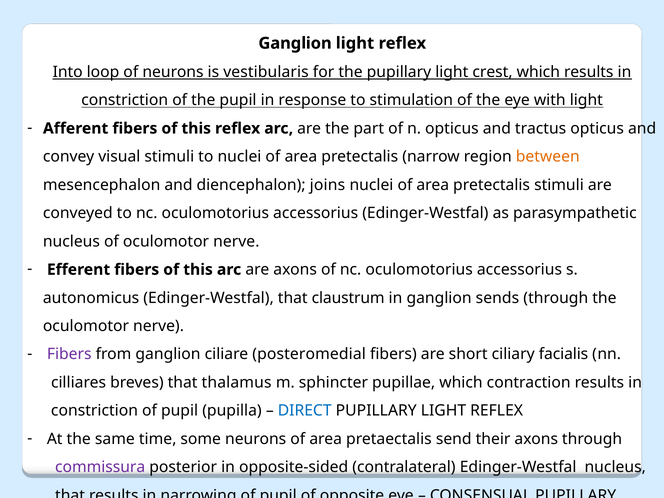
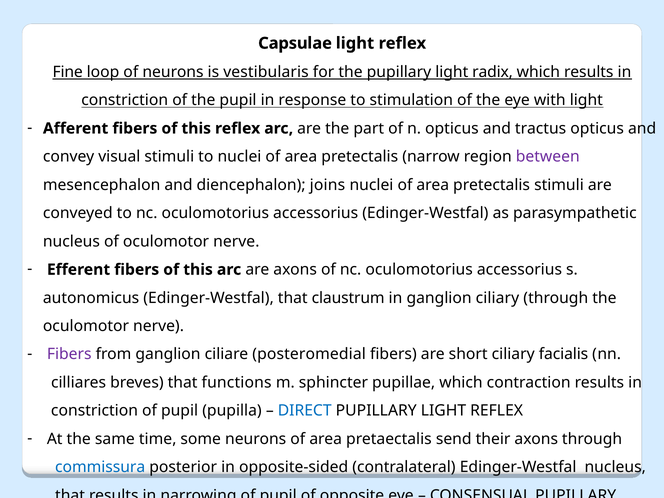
Ganglion at (295, 43): Ganglion -> Capsulae
Into: Into -> Fine
crest: crest -> radix
between colour: orange -> purple
ganglion sends: sends -> ciliary
thalamus: thalamus -> functions
commissura colour: purple -> blue
